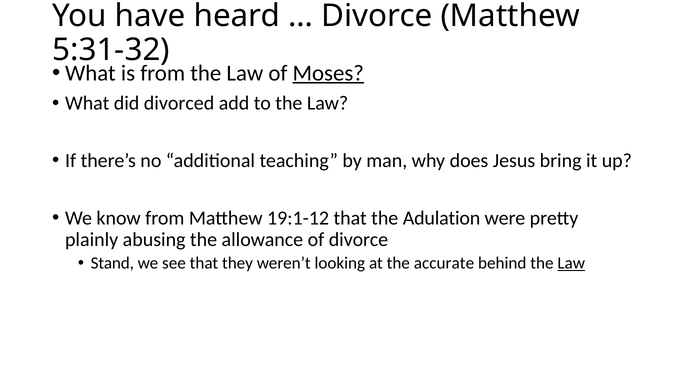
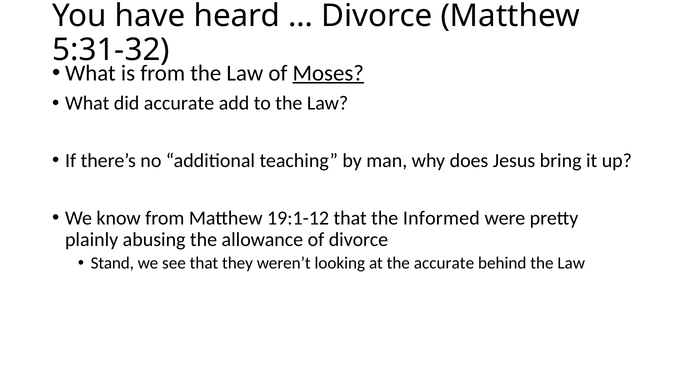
did divorced: divorced -> accurate
Adulation: Adulation -> Informed
Law at (571, 263) underline: present -> none
